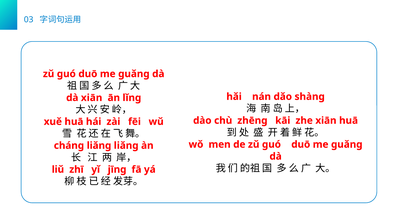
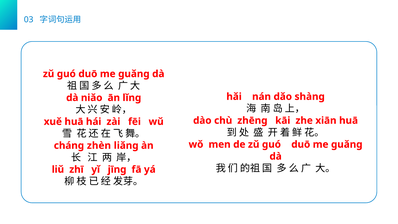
dà xiān: xiān -> niǎo
chánɡ liǎnɡ: liǎnɡ -> zhèn
